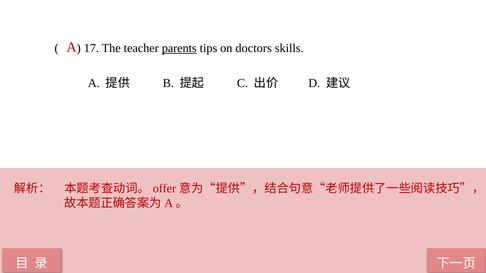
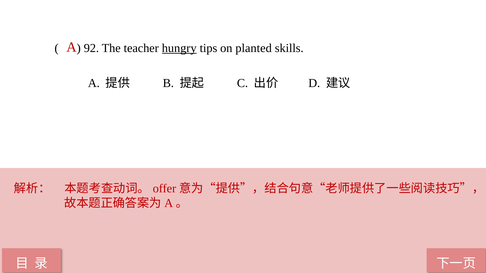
17: 17 -> 92
parents: parents -> hungry
doctors: doctors -> planted
